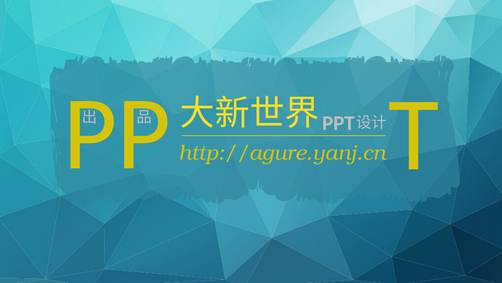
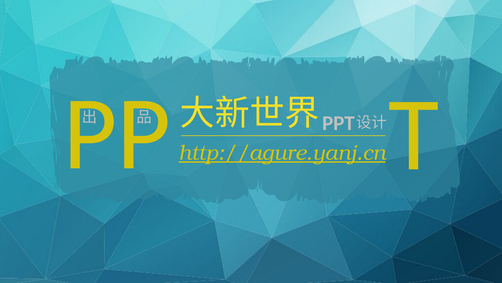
http://agure.yanj.cn underline: none -> present
